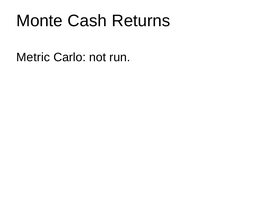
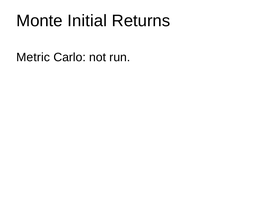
Cash: Cash -> Initial
